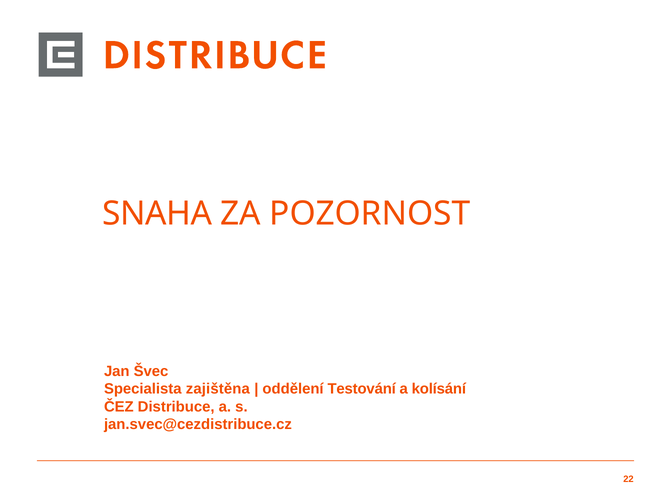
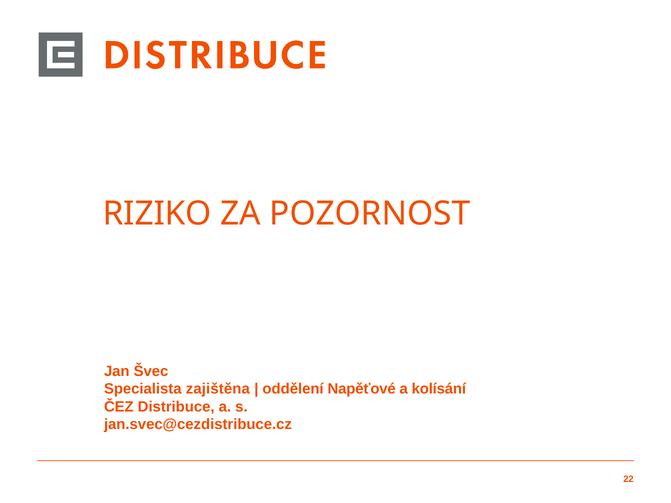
SNAHA: SNAHA -> RIZIKO
Testování: Testování -> Napěťové
